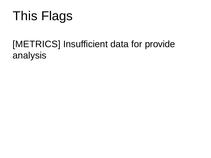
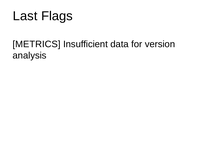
This: This -> Last
provide: provide -> version
